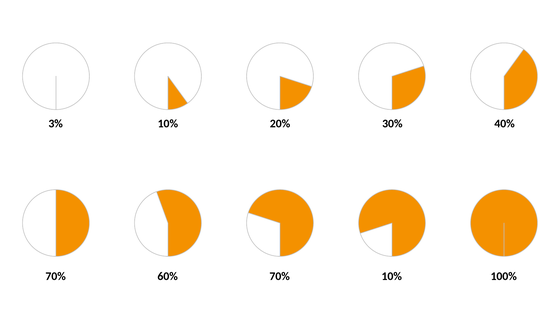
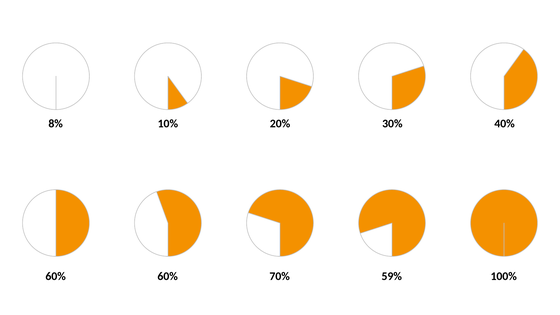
3%: 3% -> 8%
70% at (56, 276): 70% -> 60%
70% 10%: 10% -> 59%
